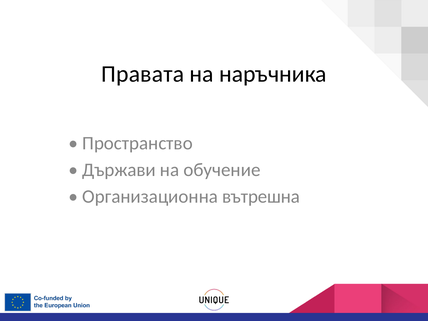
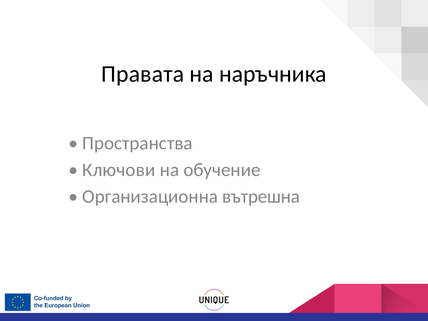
Пространство: Пространство -> Пространства
Държави: Държави -> Ключови
